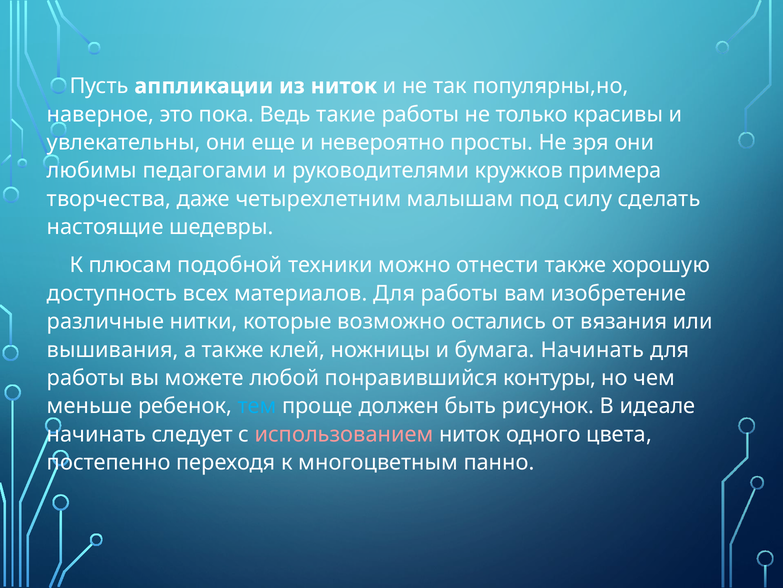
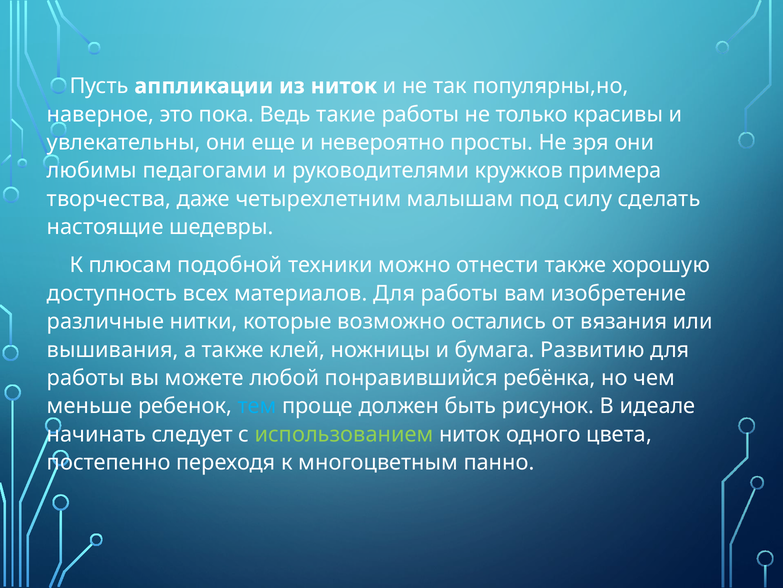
бумага Начинать: Начинать -> Развитию
контуры: контуры -> ребёнка
использованием colour: pink -> light green
